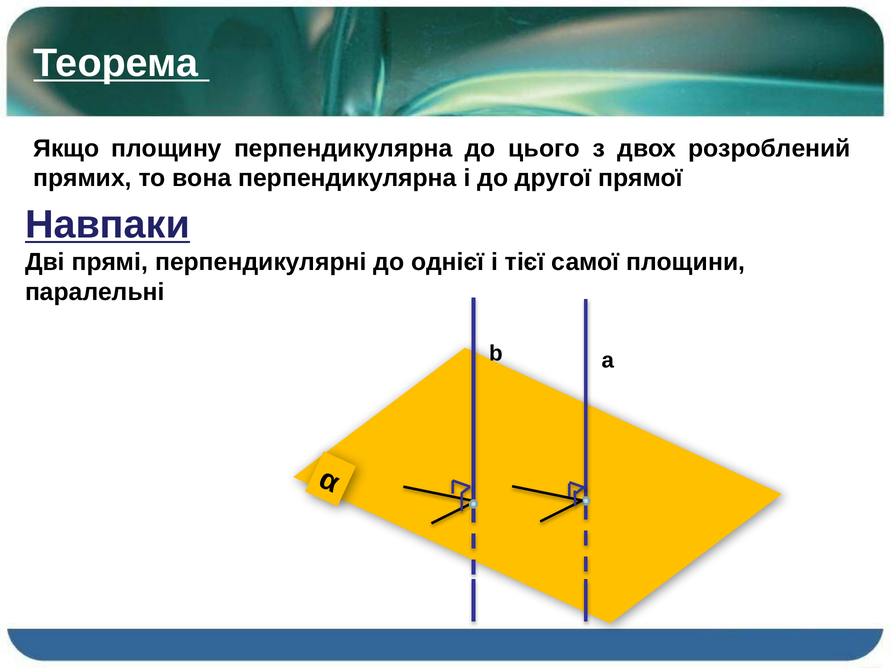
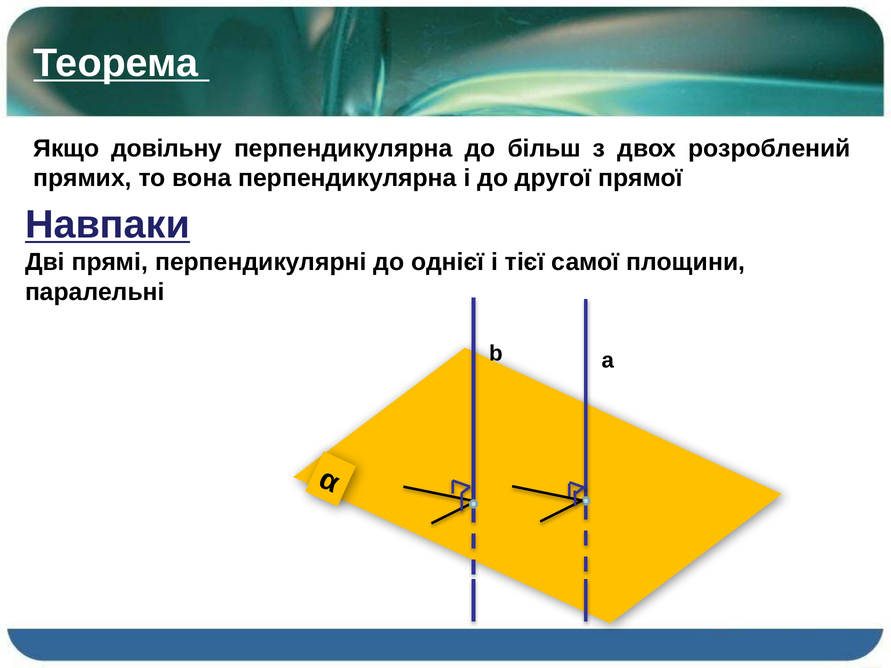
площину: площину -> довільну
цього: цього -> більш
